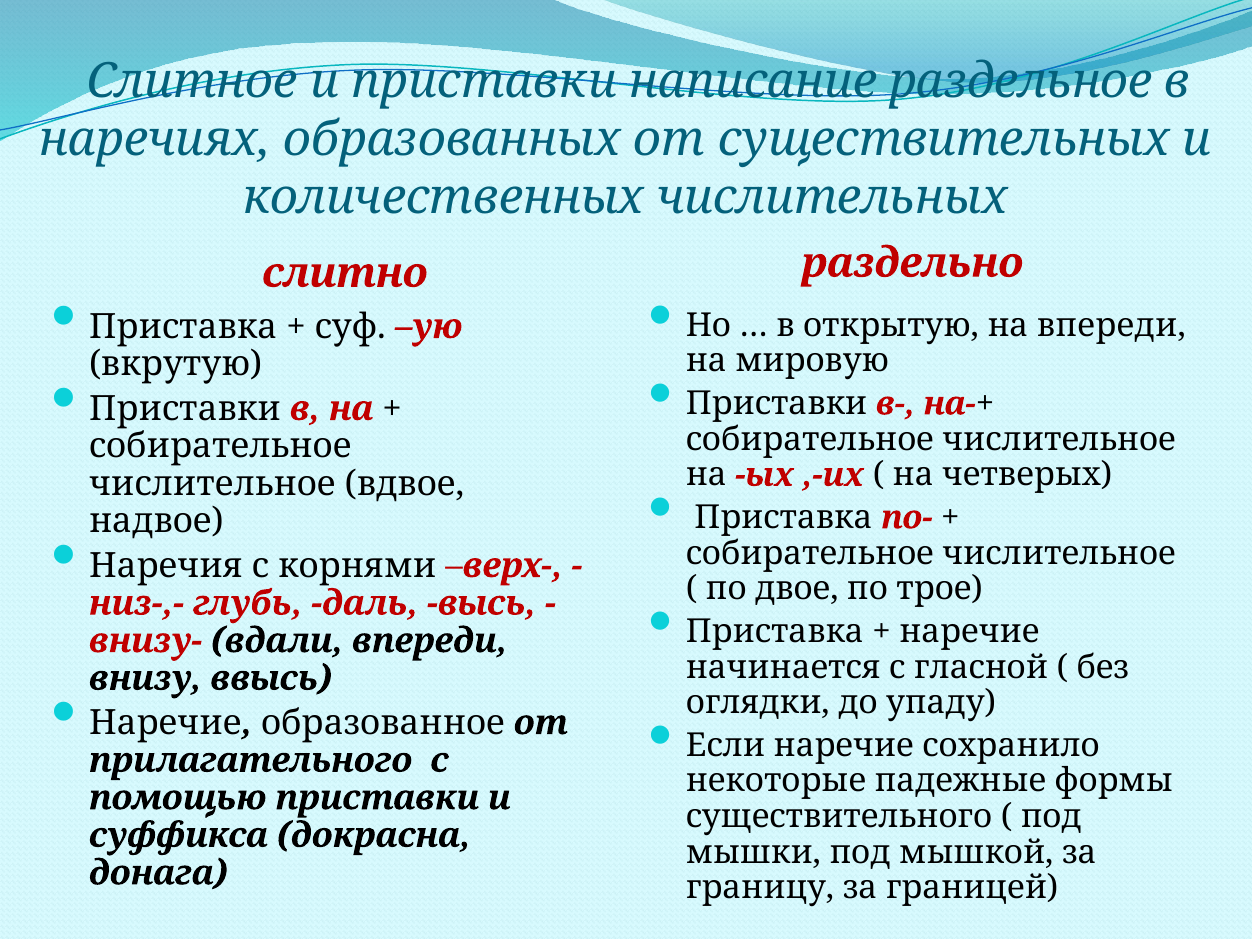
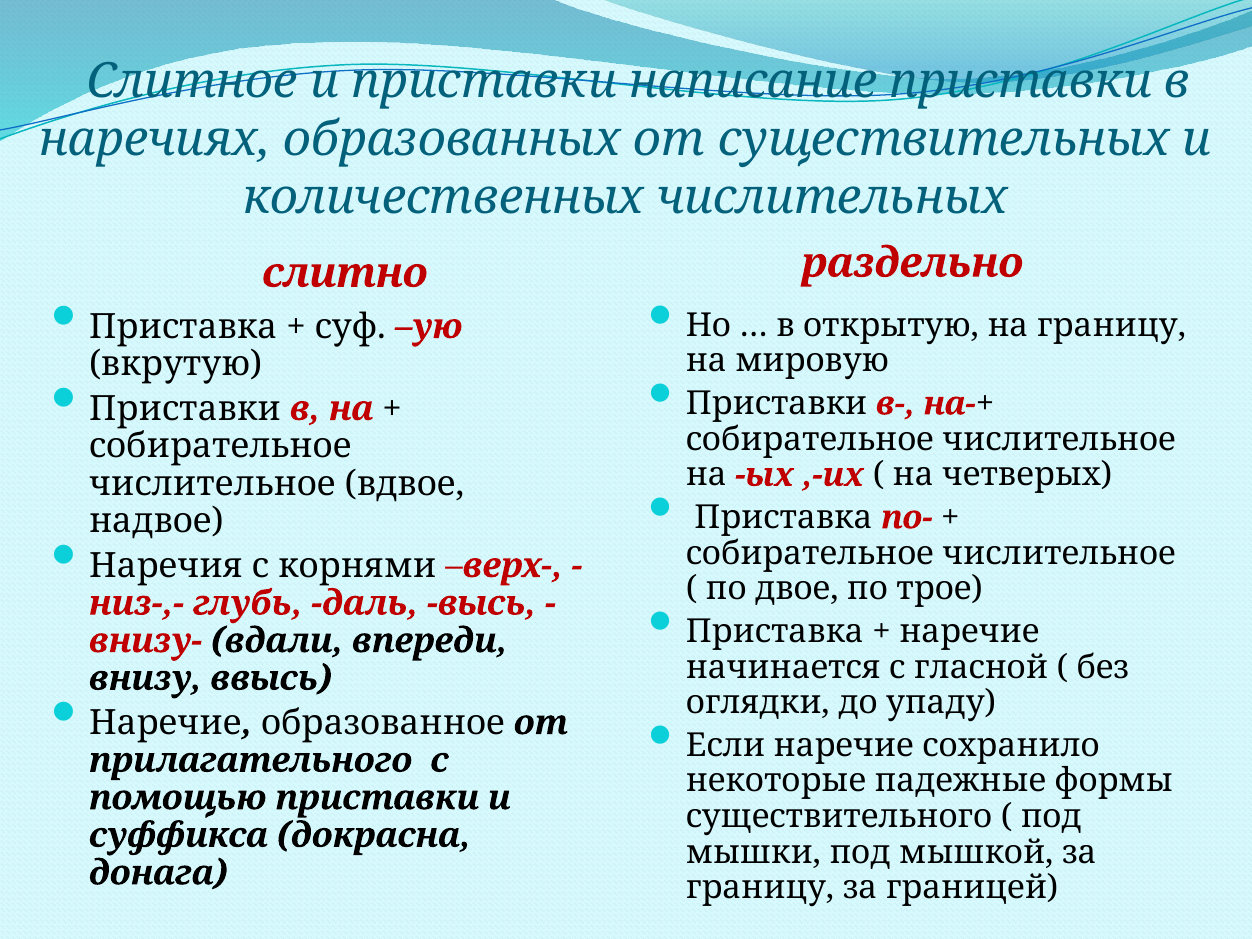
написание раздельное: раздельное -> приставки
на впереди: впереди -> границу
